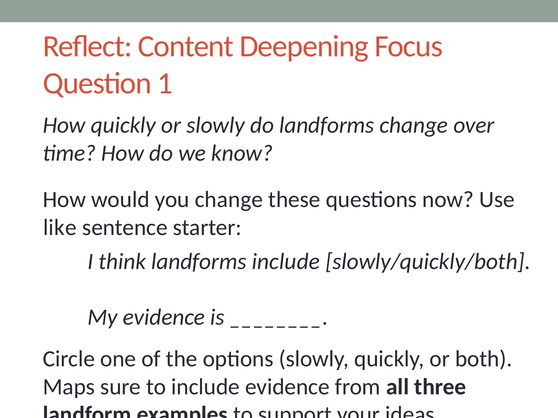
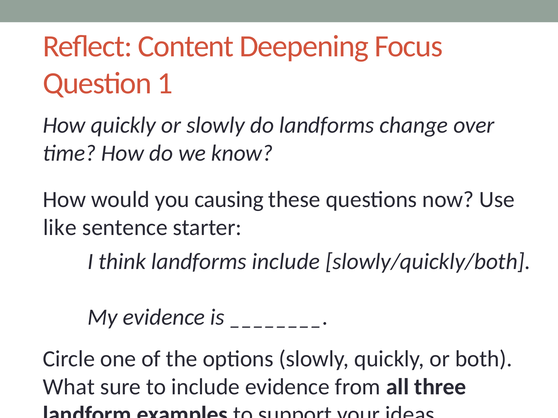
you change: change -> causing
Maps: Maps -> What
